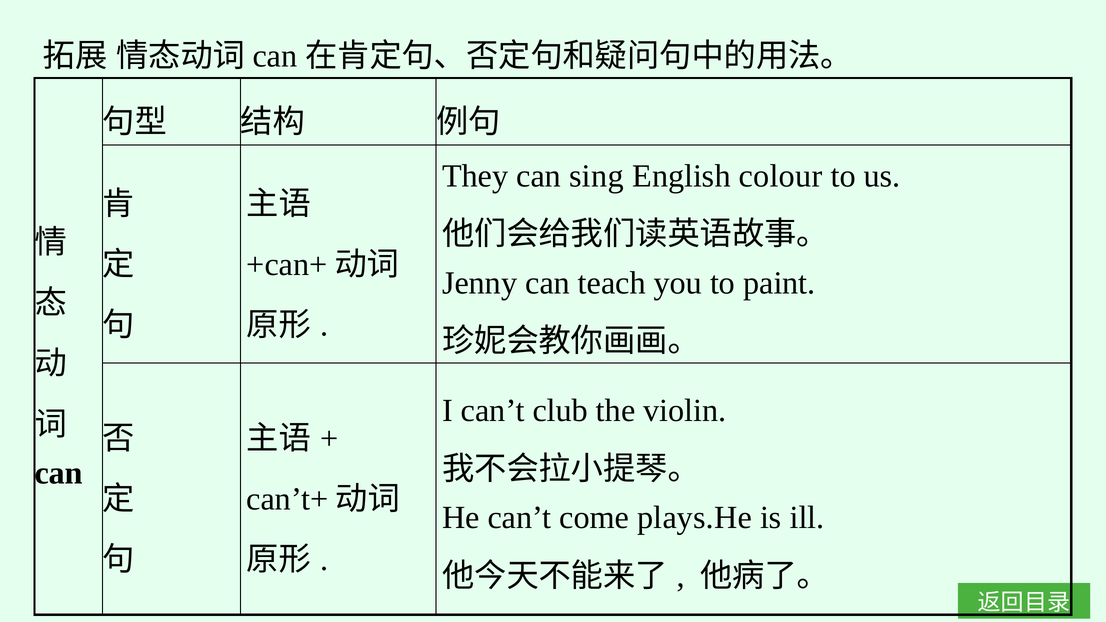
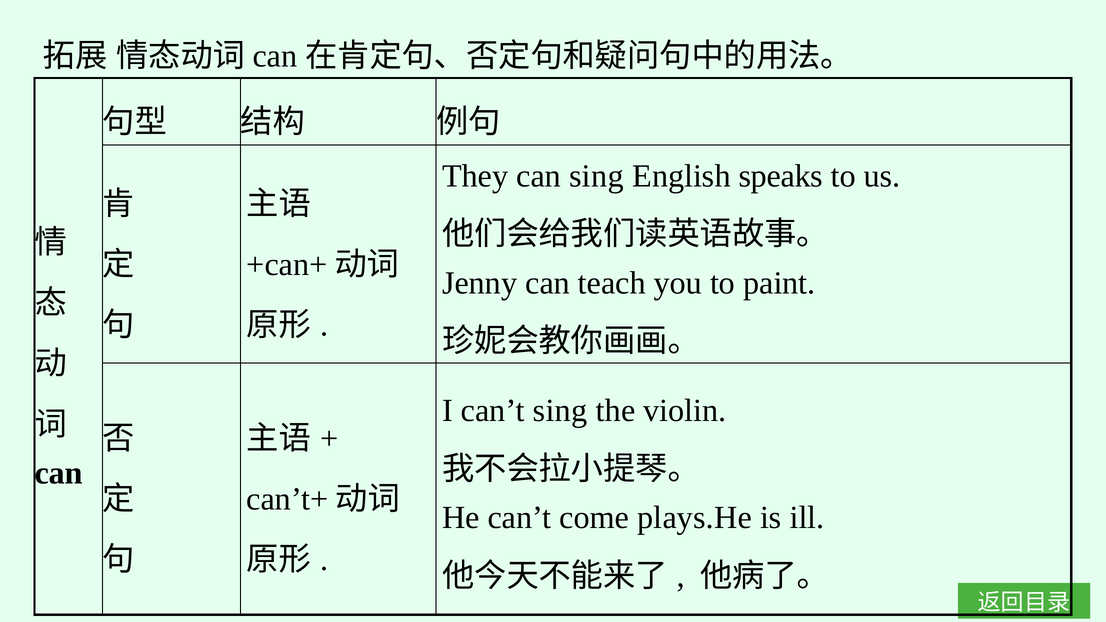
colour: colour -> speaks
can’t club: club -> sing
